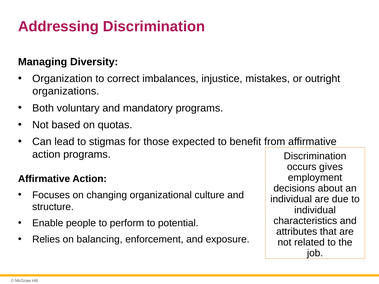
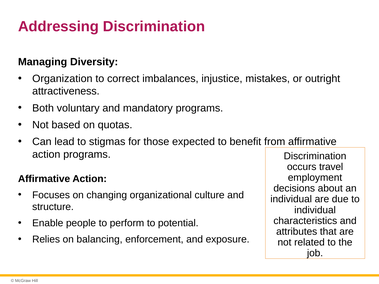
organizations: organizations -> attractiveness
gives: gives -> travel
